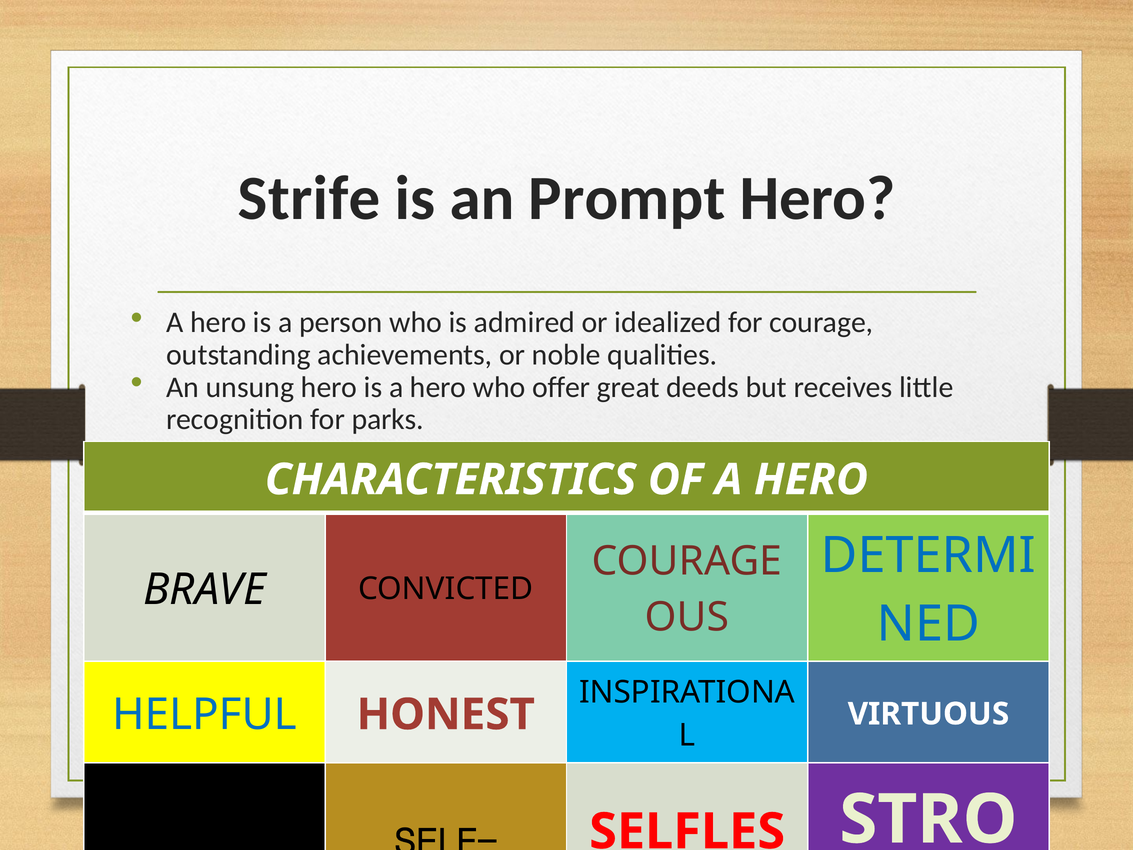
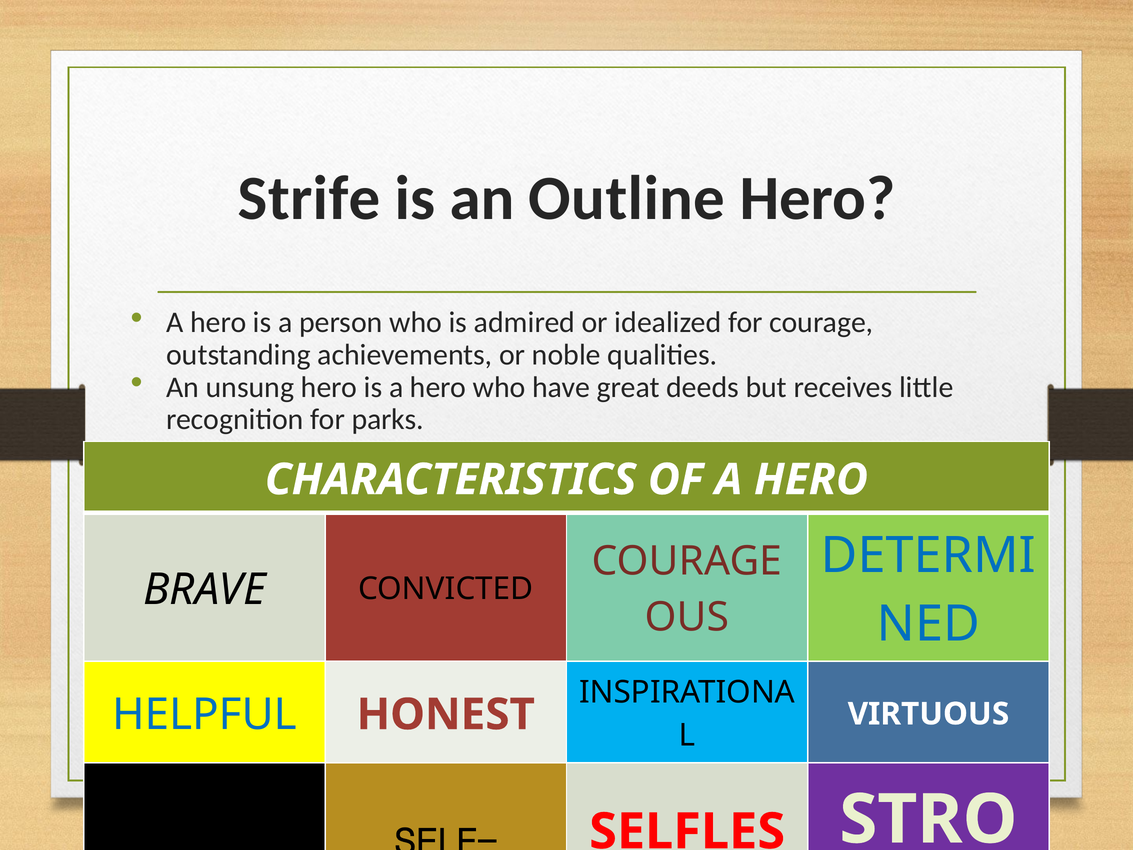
Prompt: Prompt -> Outline
offer: offer -> have
